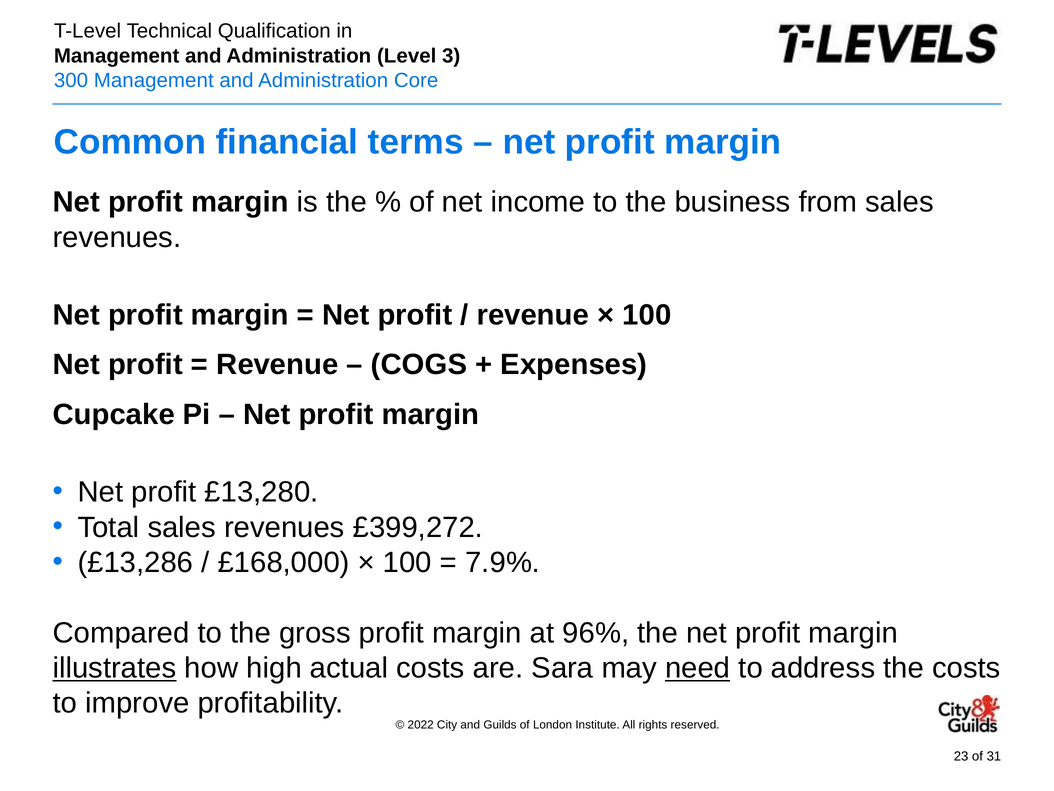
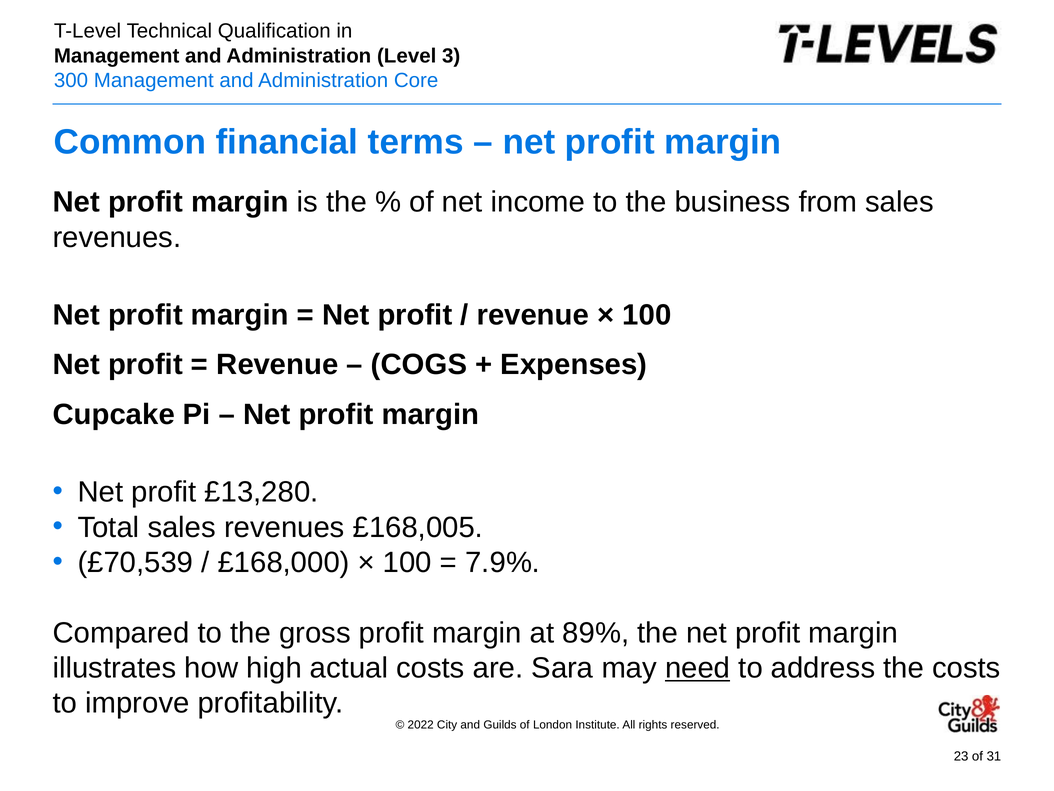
£399,272: £399,272 -> £168,005
£13,286: £13,286 -> £70,539
96%: 96% -> 89%
illustrates underline: present -> none
